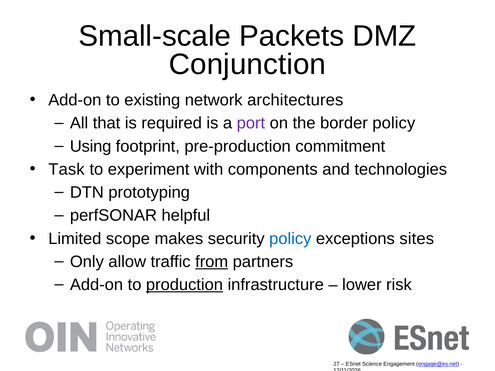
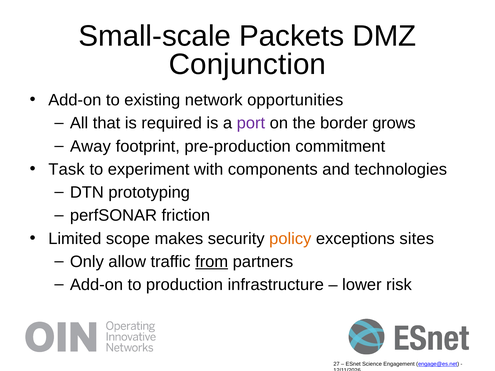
architectures: architectures -> opportunities
border policy: policy -> grows
Using: Using -> Away
helpful: helpful -> friction
policy at (290, 239) colour: blue -> orange
production underline: present -> none
